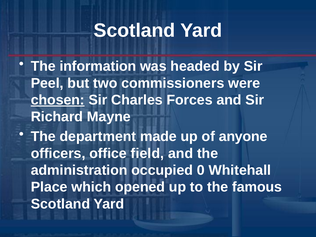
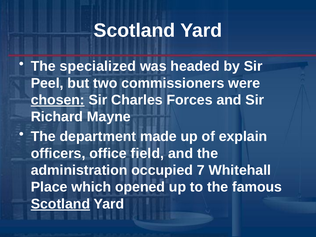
information: information -> specialized
anyone: anyone -> explain
0: 0 -> 7
Scotland at (60, 204) underline: none -> present
